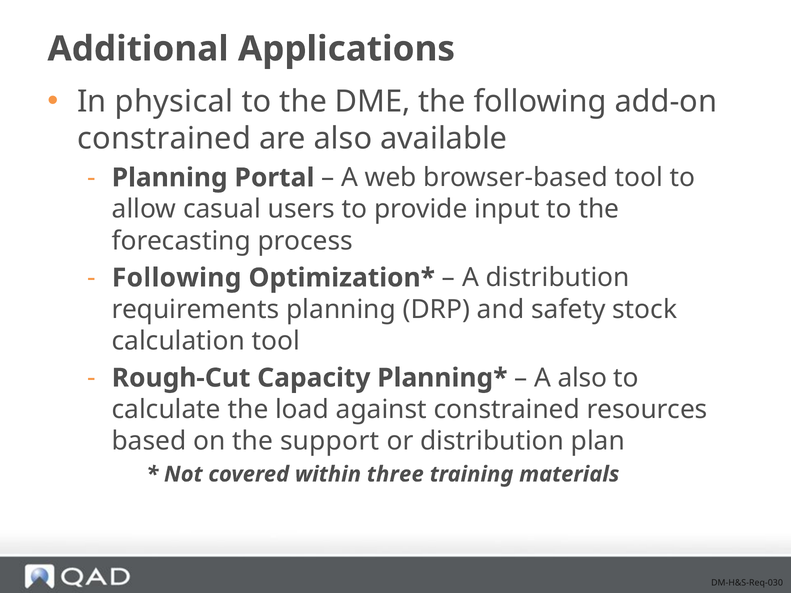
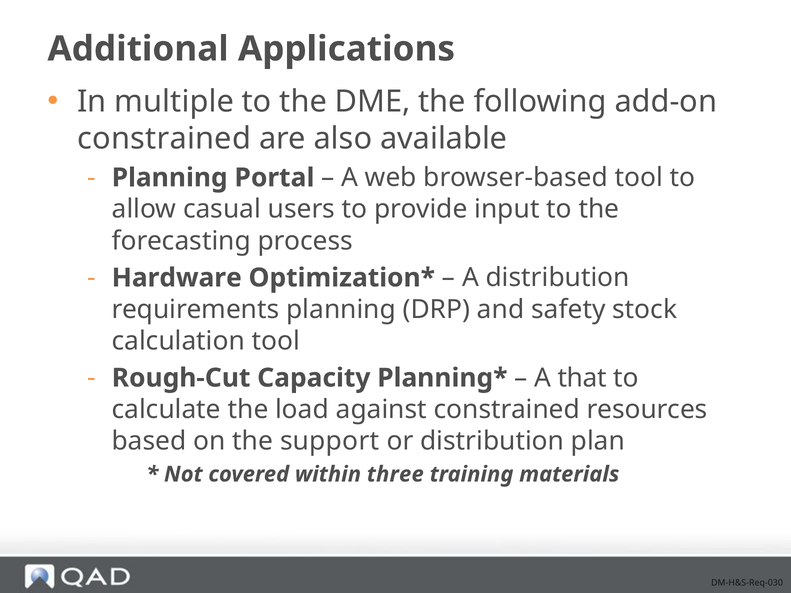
physical: physical -> multiple
Following at (177, 278): Following -> Hardware
A also: also -> that
